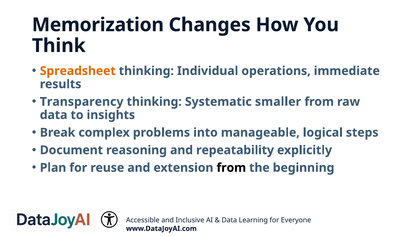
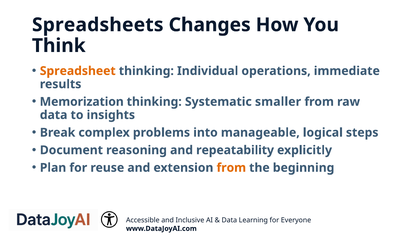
Memorization: Memorization -> Spreadsheets
Transparency: Transparency -> Memorization
from at (231, 168) colour: black -> orange
